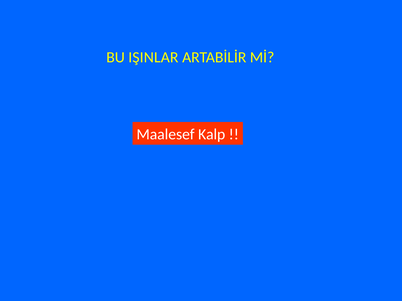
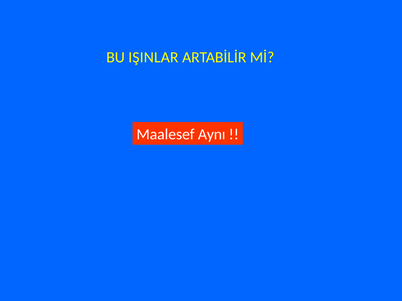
Kalp: Kalp -> Aynı
